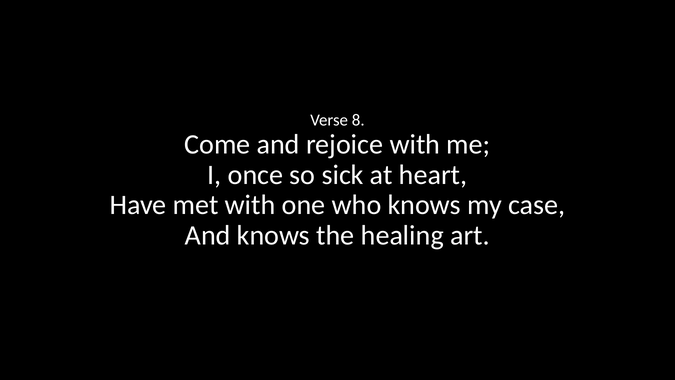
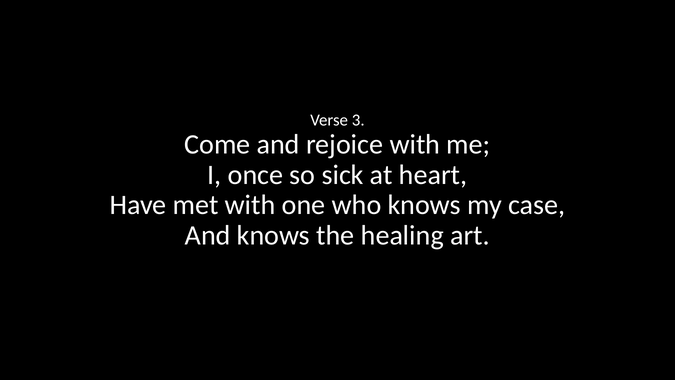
8: 8 -> 3
